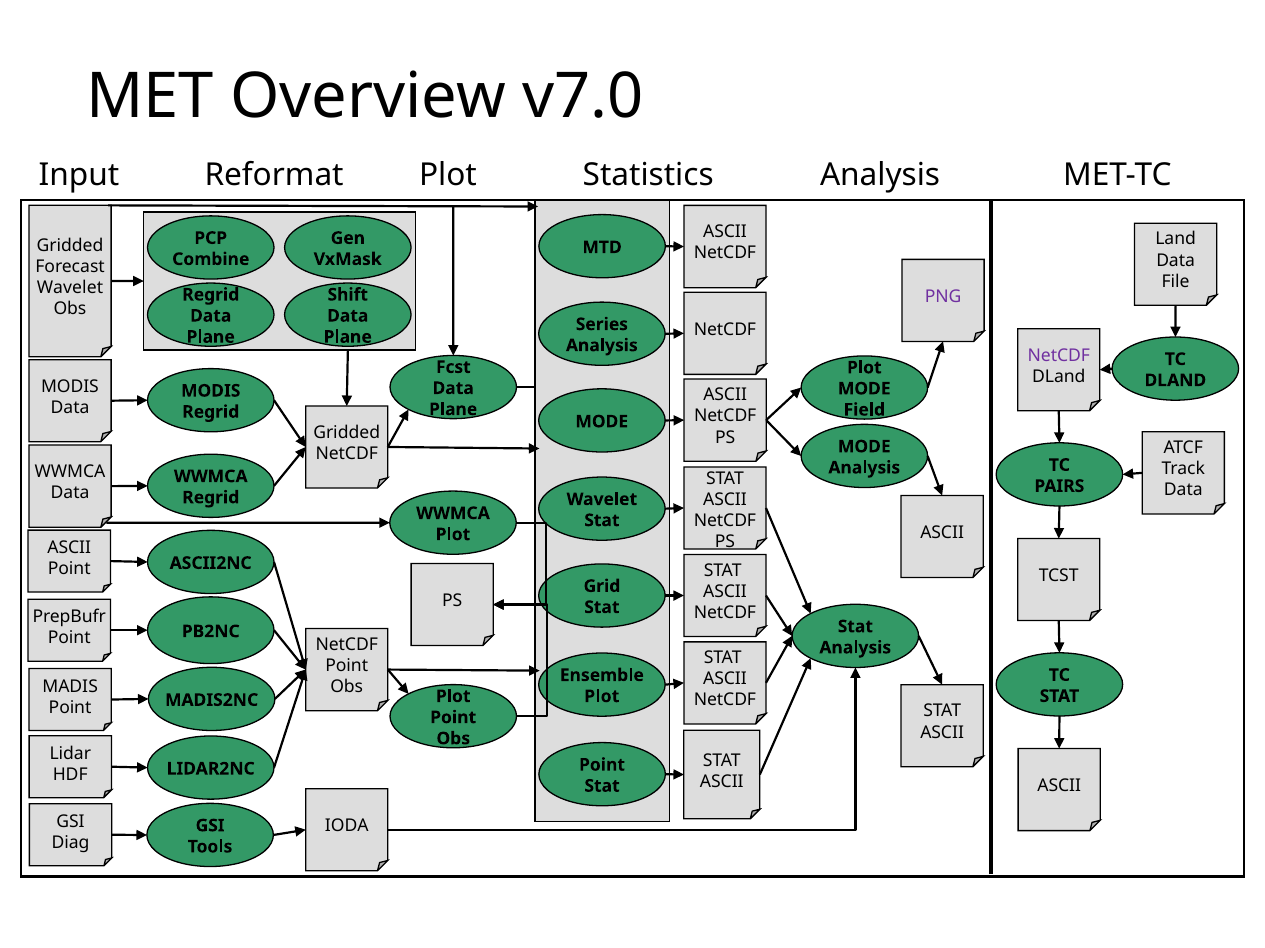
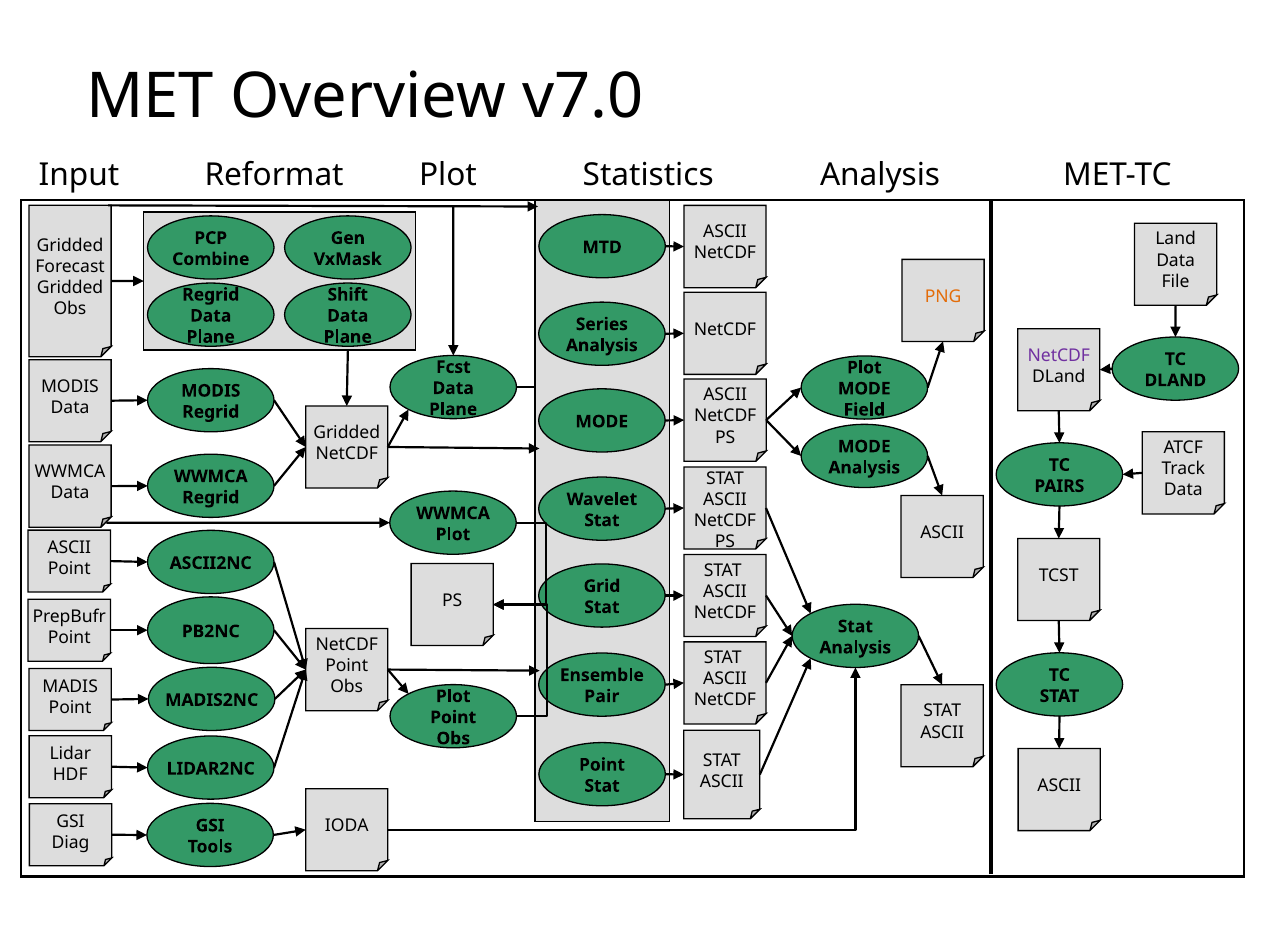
Wavelet at (70, 288): Wavelet -> Gridded
PNG colour: purple -> orange
Plot at (602, 697): Plot -> Pair
